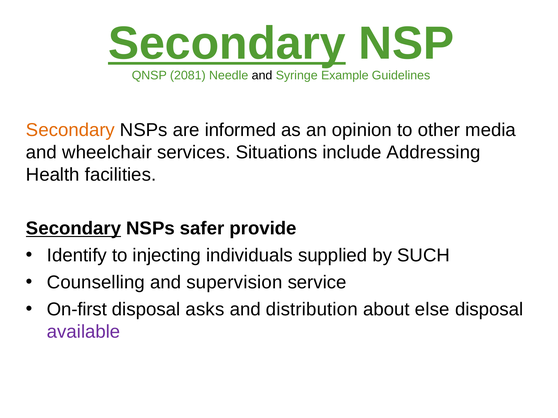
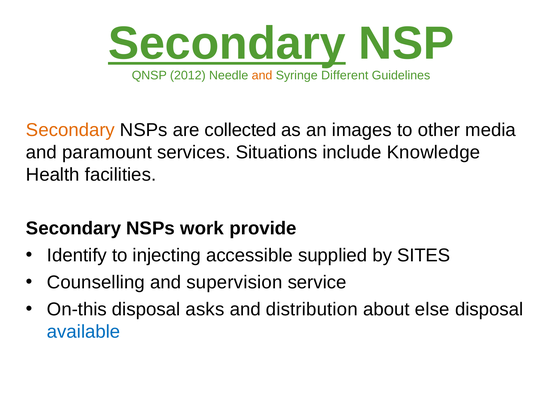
2081: 2081 -> 2012
and at (262, 75) colour: black -> orange
Example: Example -> Different
informed: informed -> collected
opinion: opinion -> images
wheelchair: wheelchair -> paramount
Addressing: Addressing -> Knowledge
Secondary at (73, 229) underline: present -> none
safer: safer -> work
individuals: individuals -> accessible
SUCH: SUCH -> SITES
On-first: On-first -> On-this
available colour: purple -> blue
